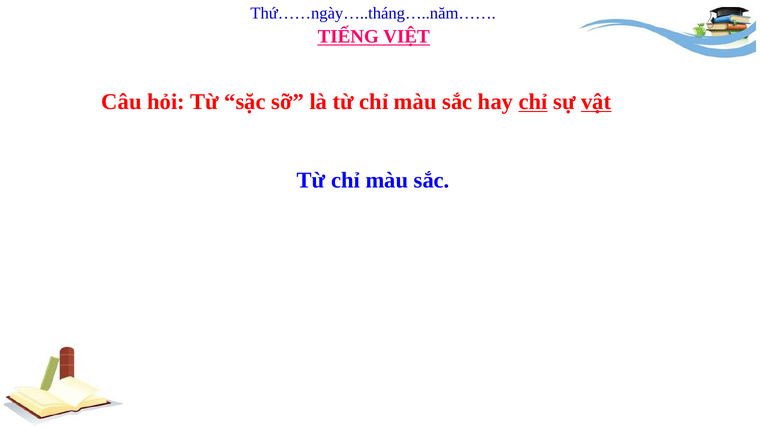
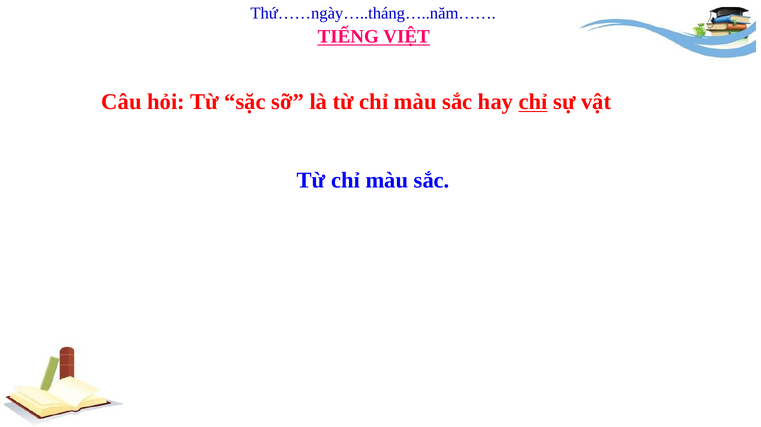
vật underline: present -> none
